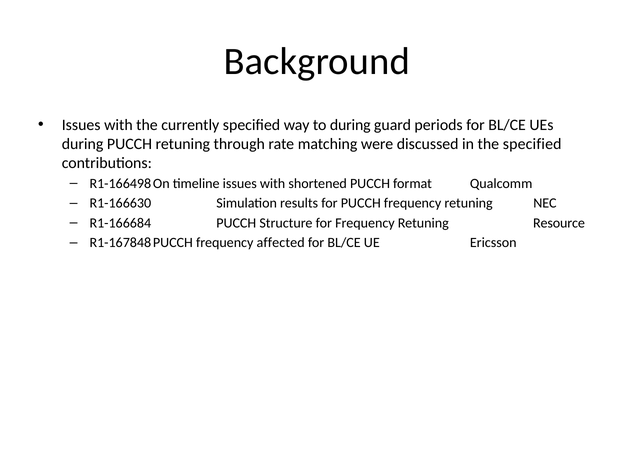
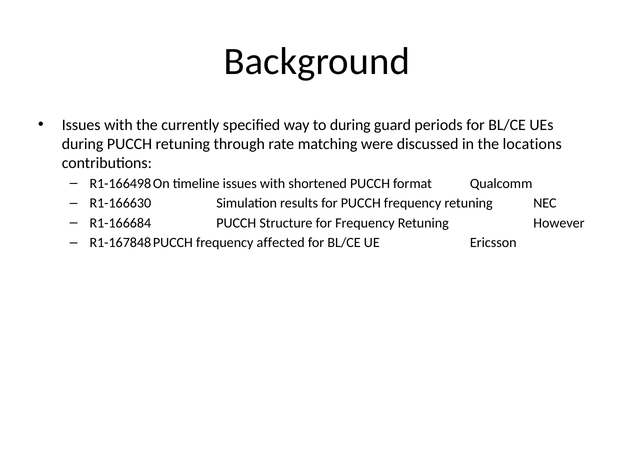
the specified: specified -> locations
Resource: Resource -> However
